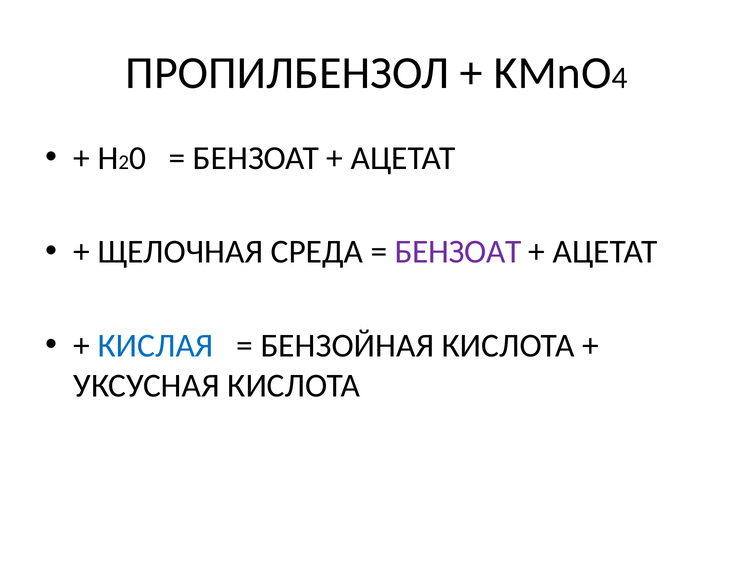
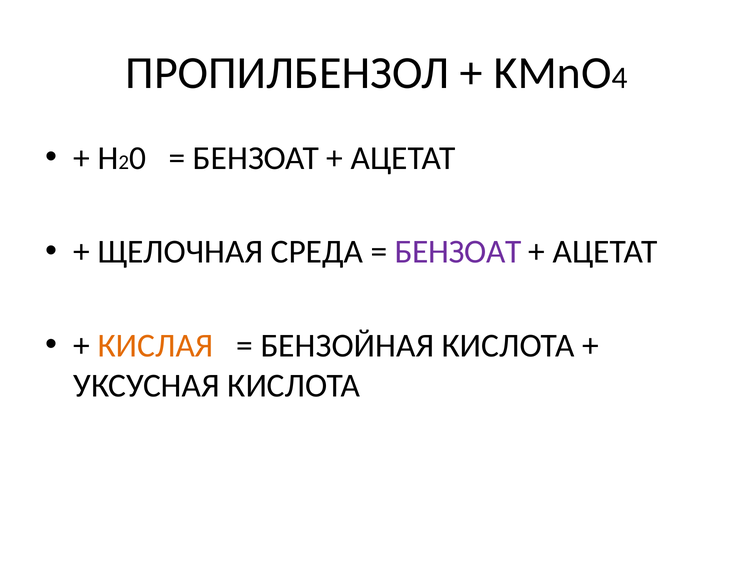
КИСЛАЯ colour: blue -> orange
